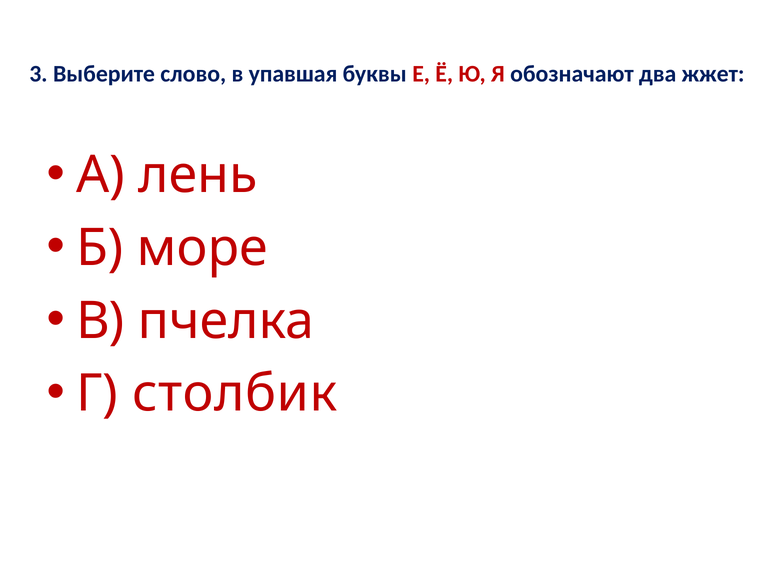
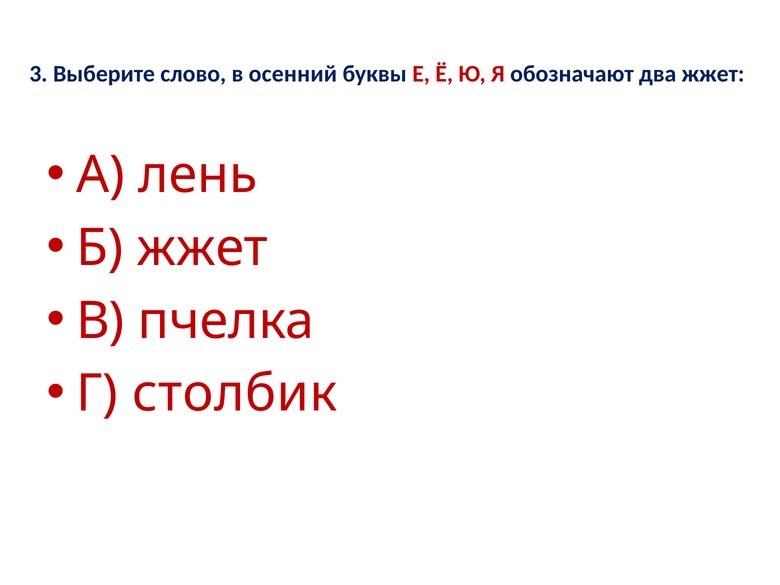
упавшая: упавшая -> осенний
Б море: море -> жжет
